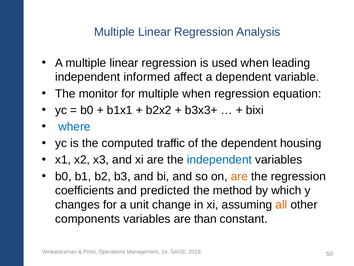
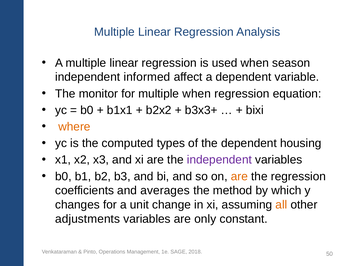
leading: leading -> season
where colour: blue -> orange
traffic: traffic -> types
independent at (219, 160) colour: blue -> purple
predicted: predicted -> averages
components: components -> adjustments
than: than -> only
